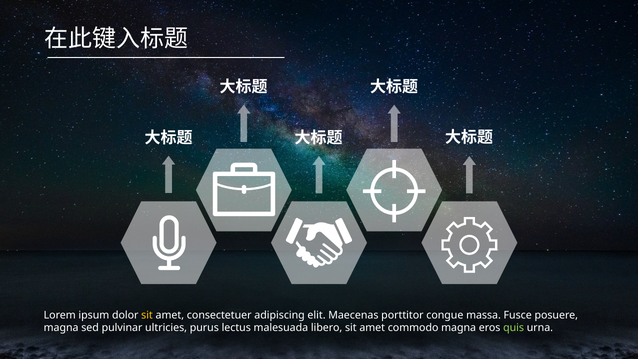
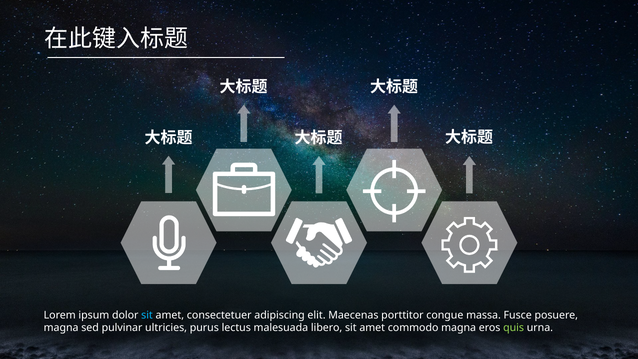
sit at (147, 315) colour: yellow -> light blue
